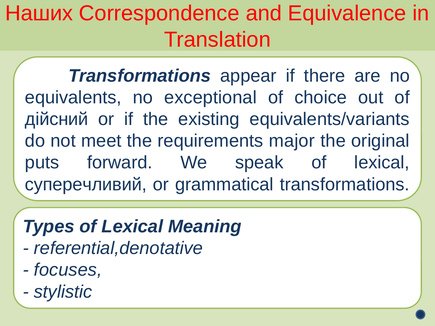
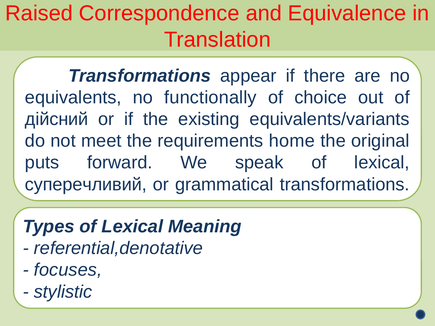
Наших: Наших -> Raised
exceptional: exceptional -> functionally
major: major -> home
